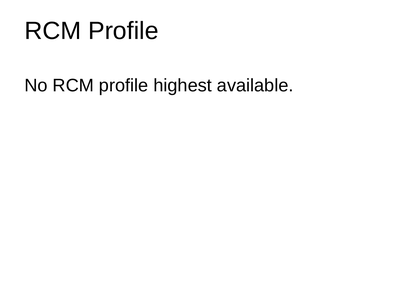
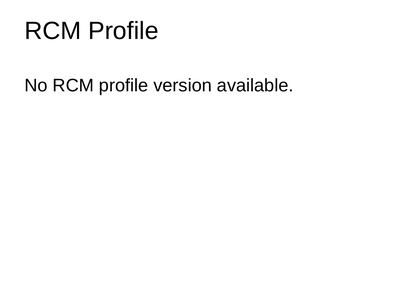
highest: highest -> version
